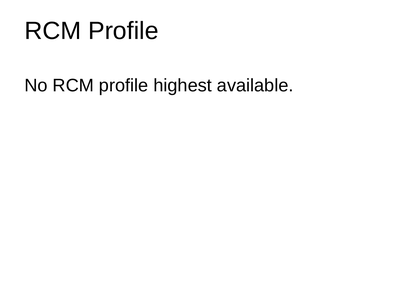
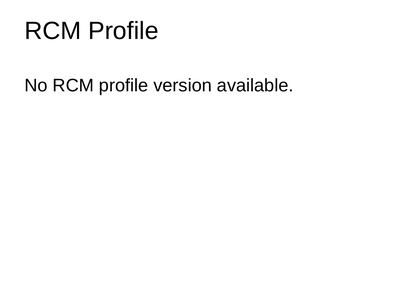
highest: highest -> version
